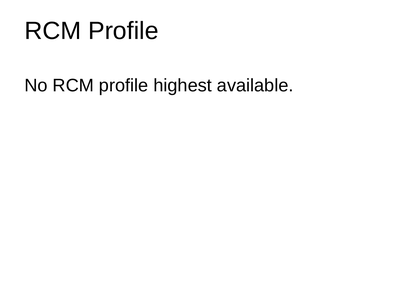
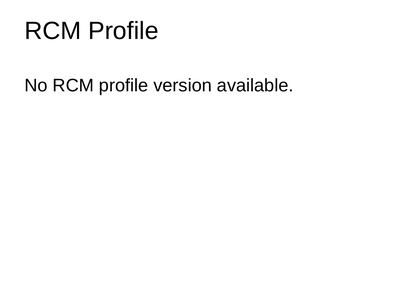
highest: highest -> version
